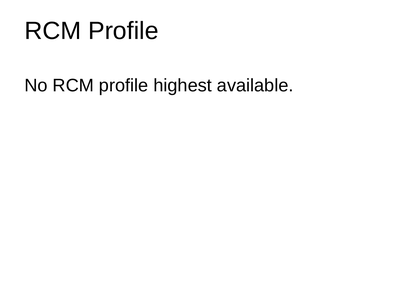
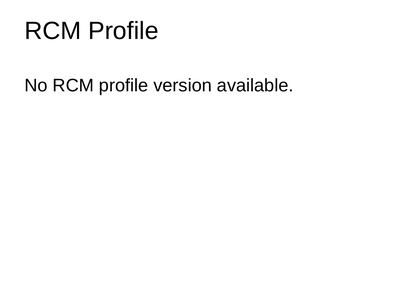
highest: highest -> version
